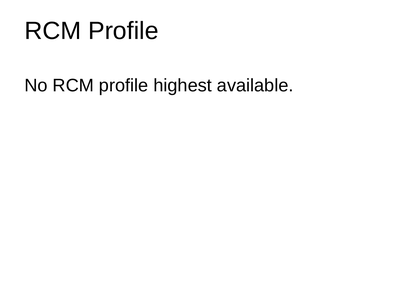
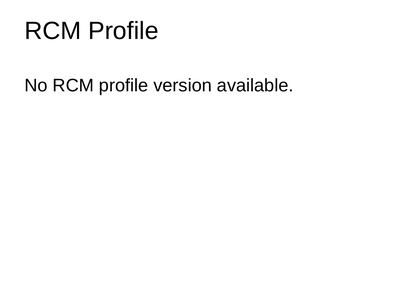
highest: highest -> version
